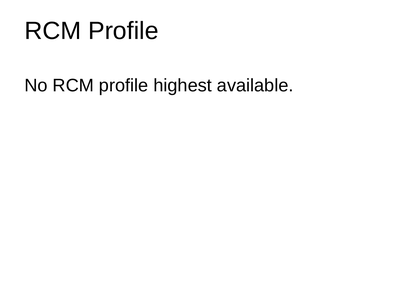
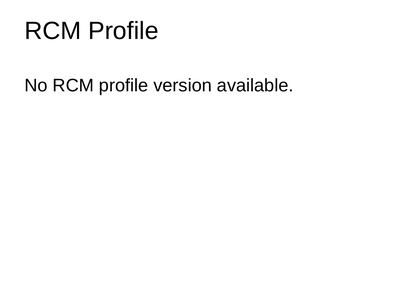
highest: highest -> version
